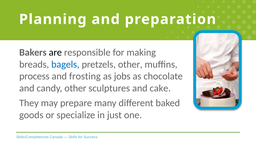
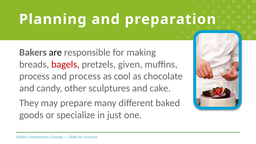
bagels colour: blue -> red
pretzels other: other -> given
and frosting: frosting -> process
jobs: jobs -> cool
